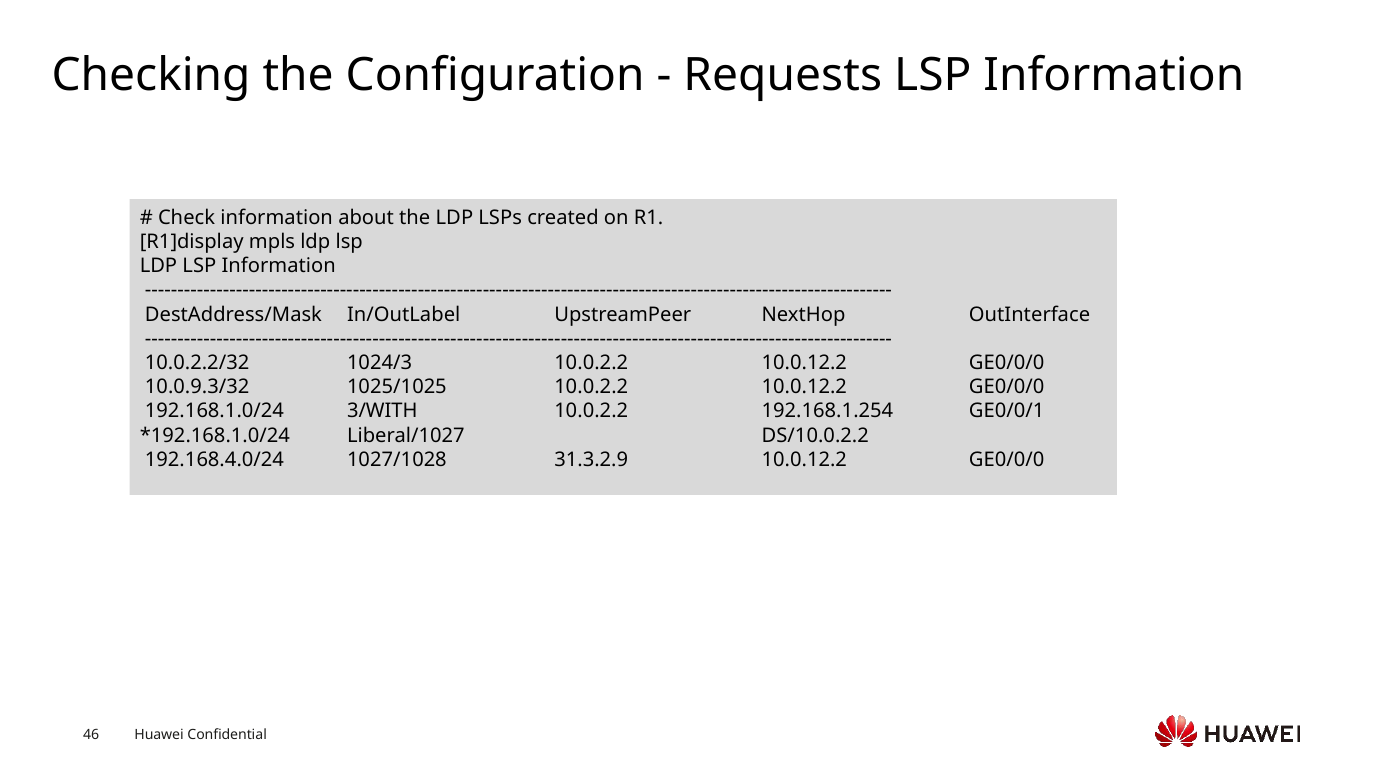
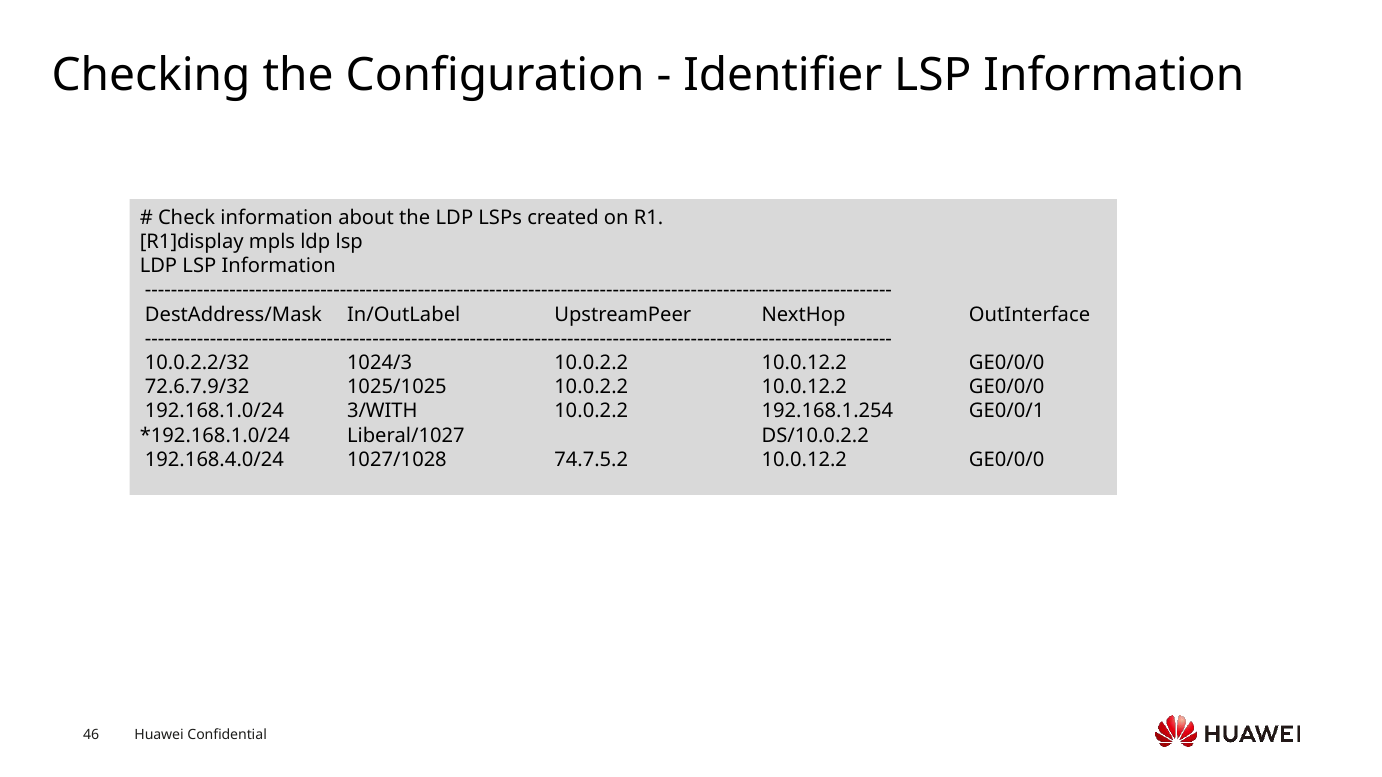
Requests: Requests -> Identifier
10.0.9.3/32: 10.0.9.3/32 -> 72.6.7.9/32
31.3.2.9: 31.3.2.9 -> 74.7.5.2
